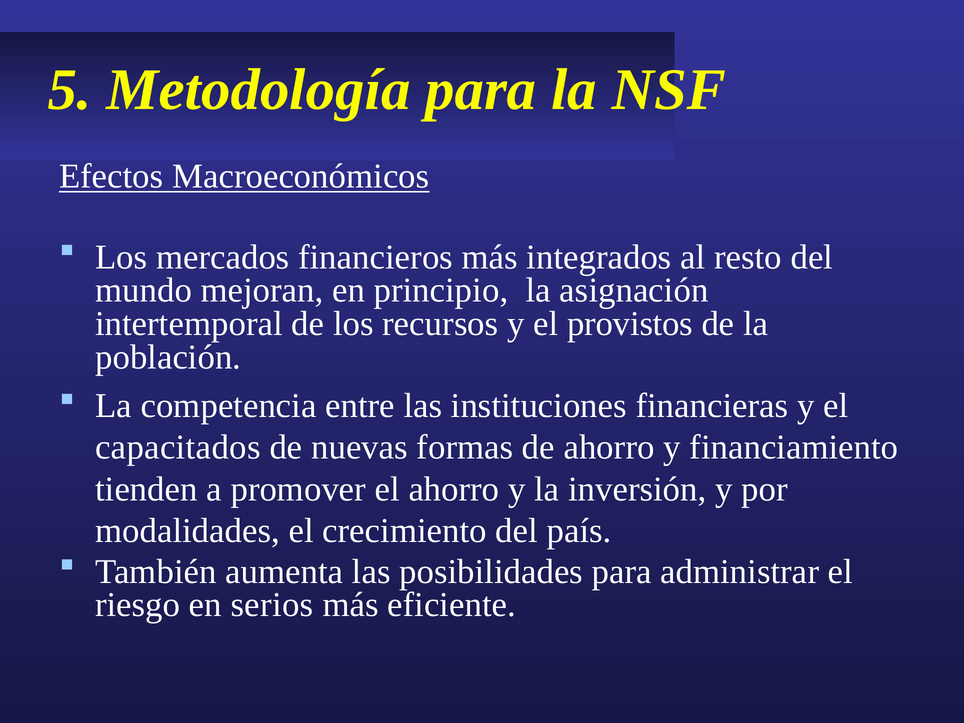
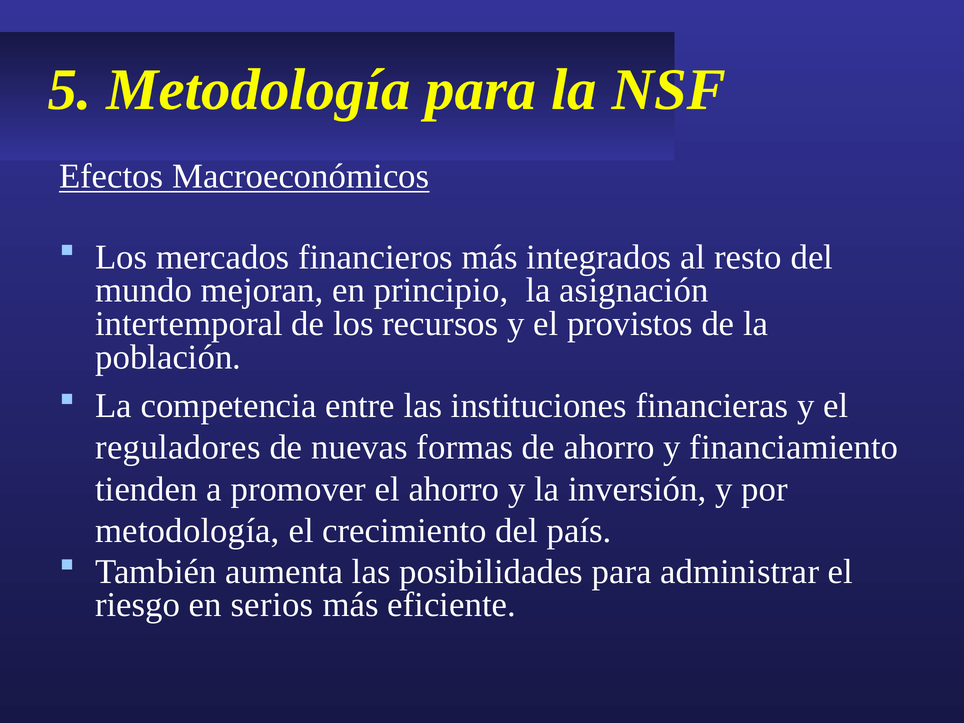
capacitados: capacitados -> reguladores
modalidades at (188, 531): modalidades -> metodología
